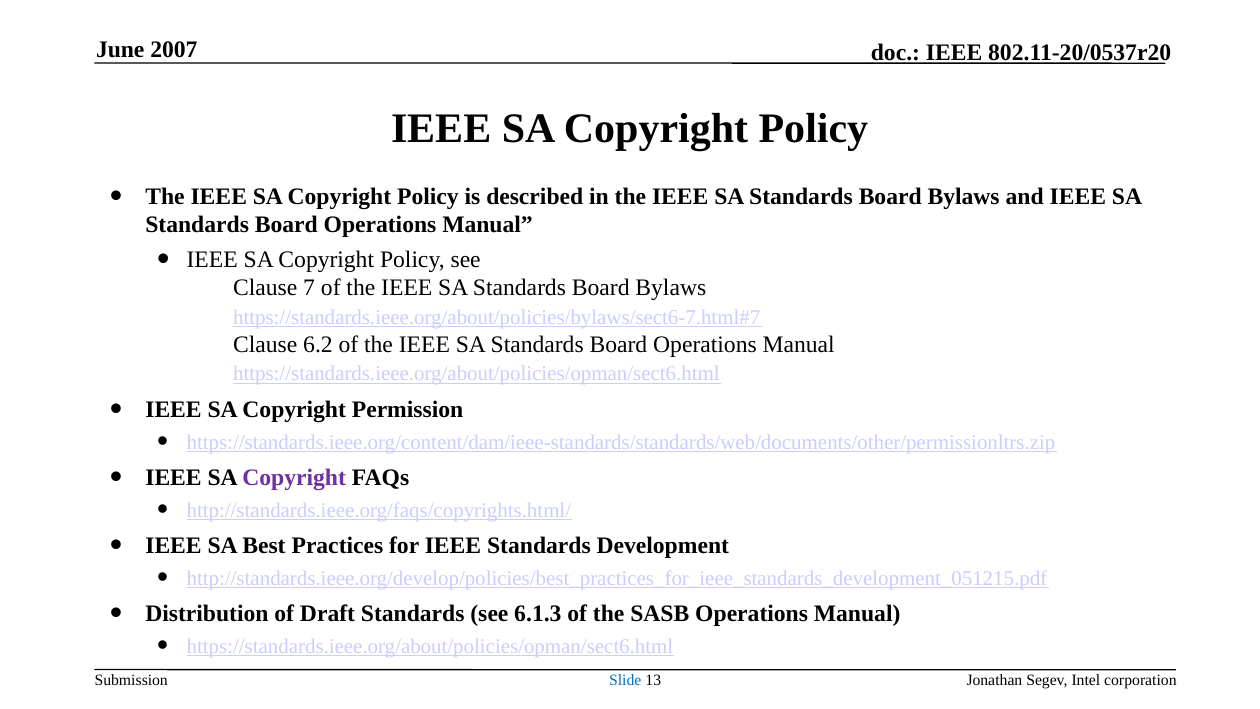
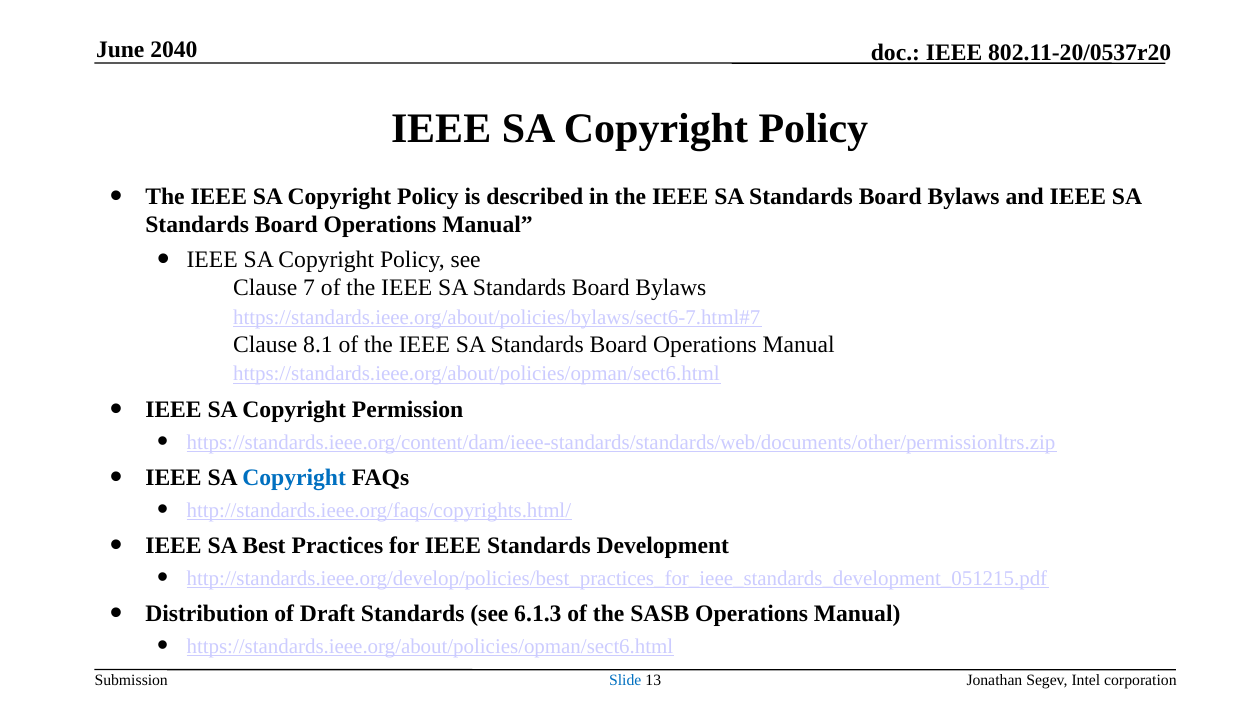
2007: 2007 -> 2040
6.2: 6.2 -> 8.1
Copyright at (294, 477) colour: purple -> blue
